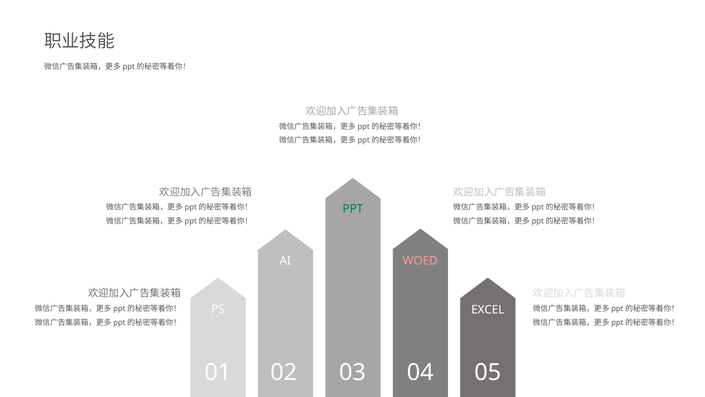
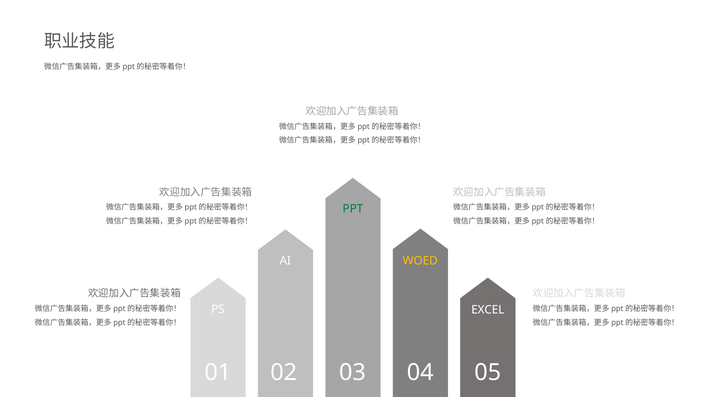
WOED colour: pink -> yellow
